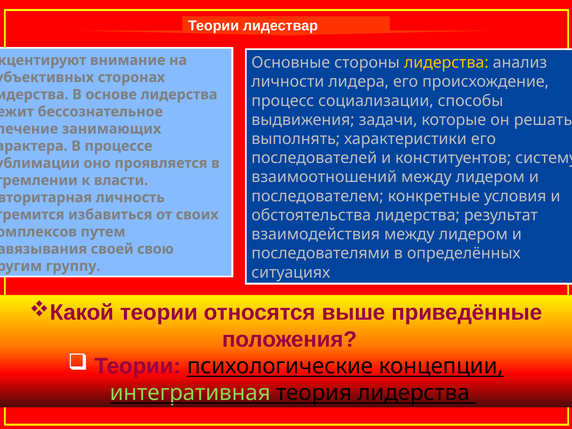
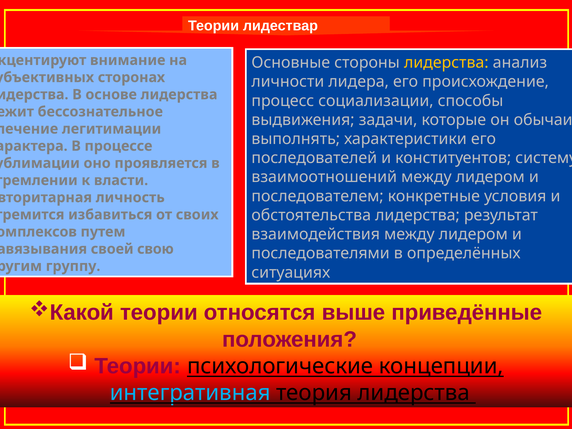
решать: решать -> обычаи
занимающих: занимающих -> легитимации
интегративная colour: light green -> light blue
